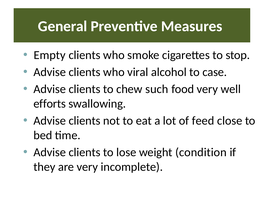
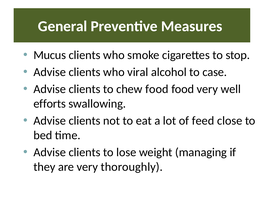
Empty: Empty -> Mucus
chew such: such -> food
condition: condition -> managing
incomplete: incomplete -> thoroughly
